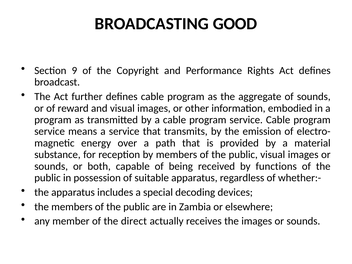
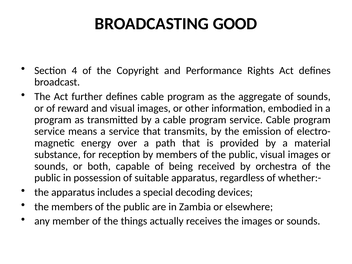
9: 9 -> 4
functions: functions -> orchestra
direct: direct -> things
